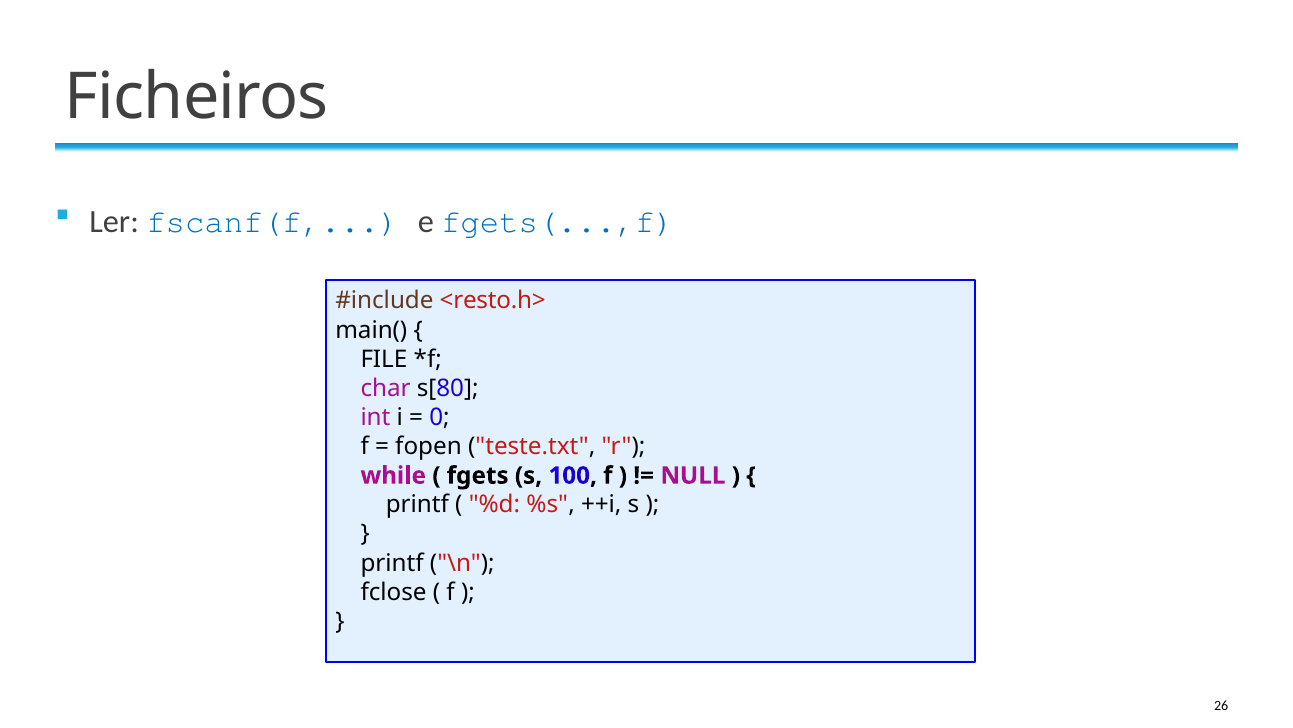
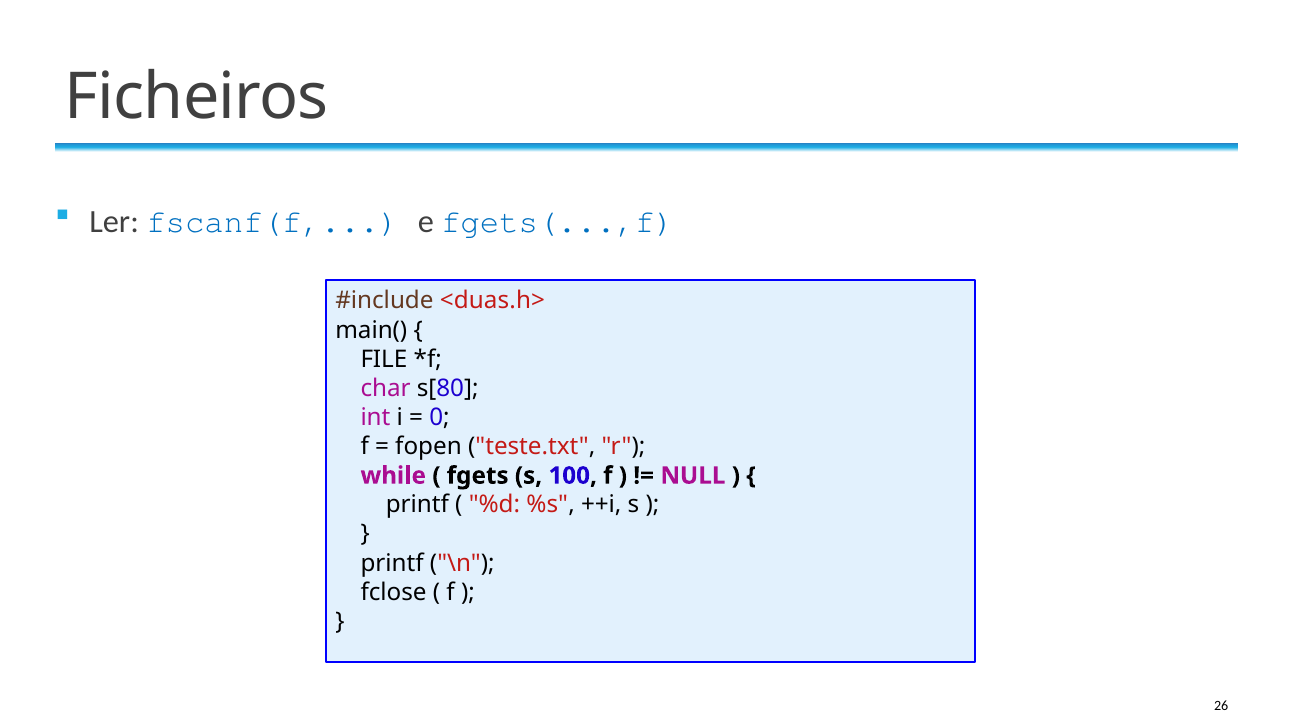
<resto.h>: <resto.h> -> <duas.h>
